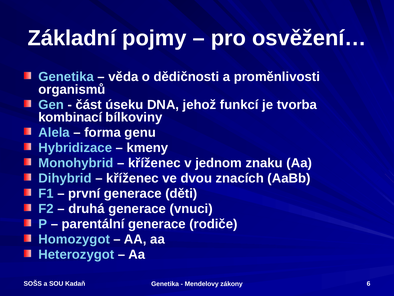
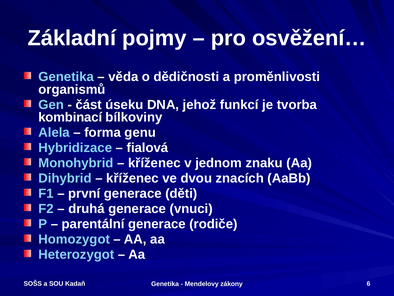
kmeny: kmeny -> fialová
